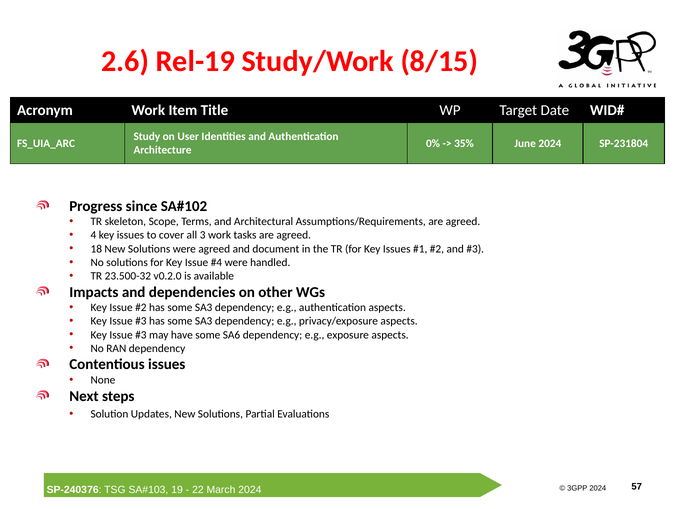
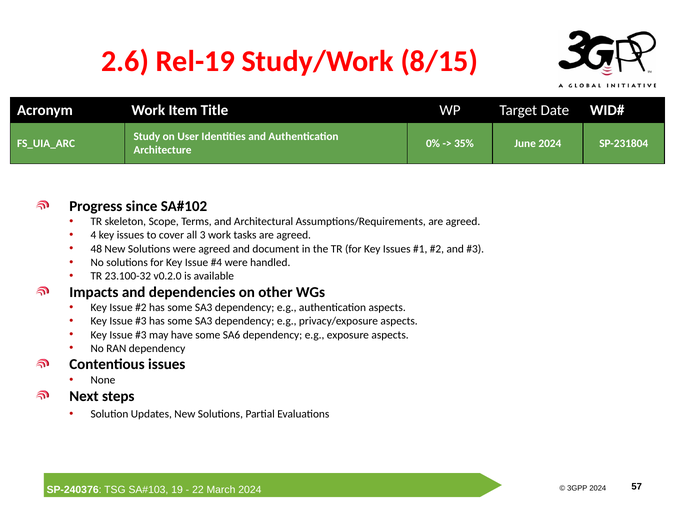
18: 18 -> 48
23.500-32: 23.500-32 -> 23.100-32
